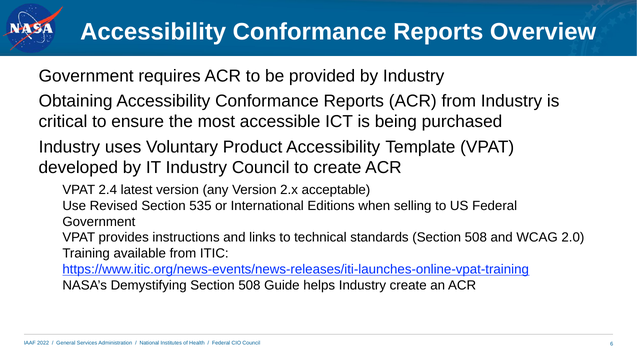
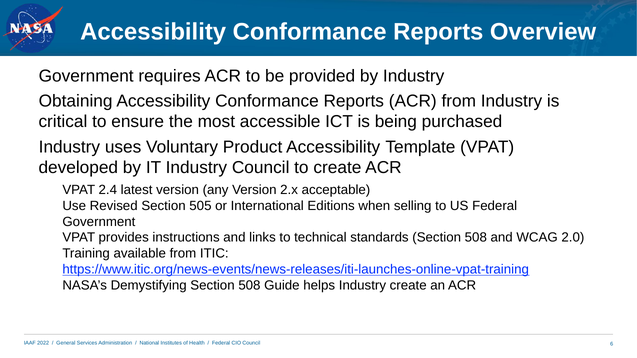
535: 535 -> 505
